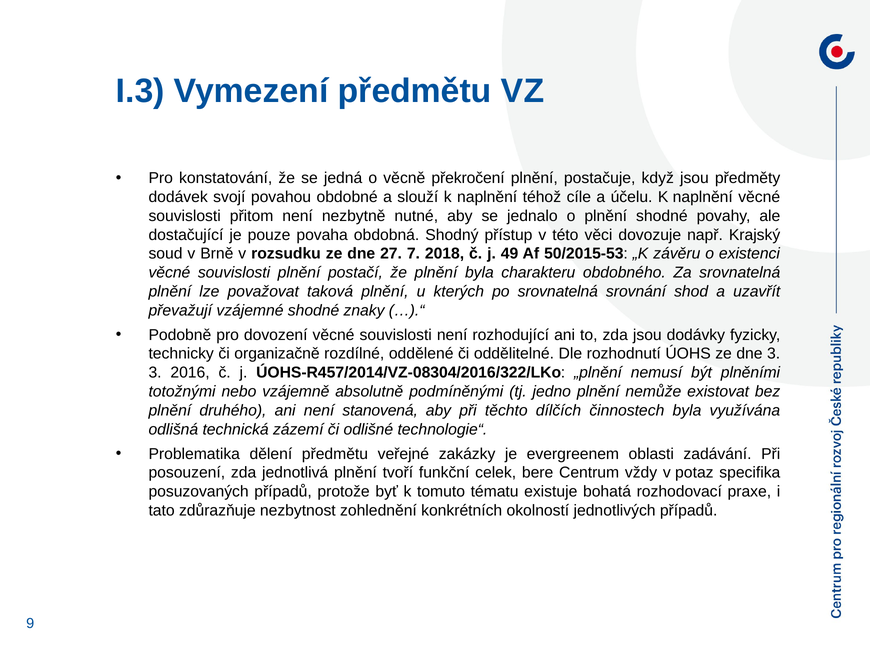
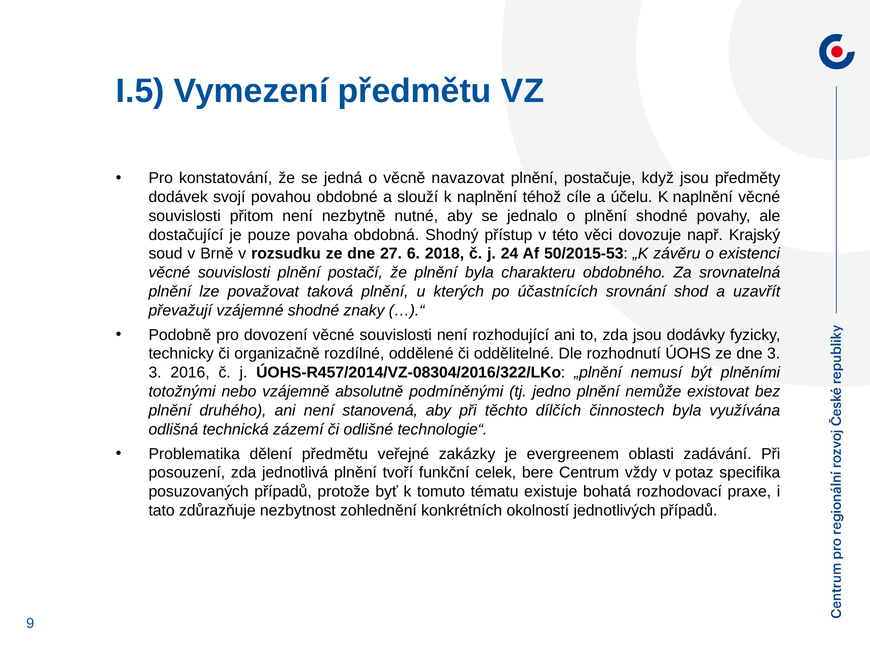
I.3: I.3 -> I.5
překročení: překročení -> navazovat
7: 7 -> 6
49: 49 -> 24
po srovnatelná: srovnatelná -> účastnících
